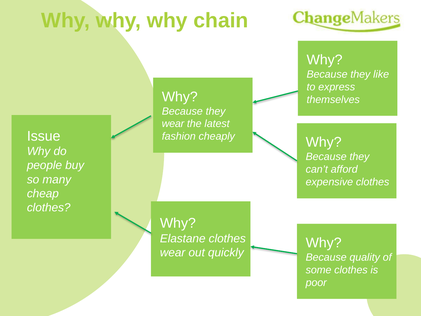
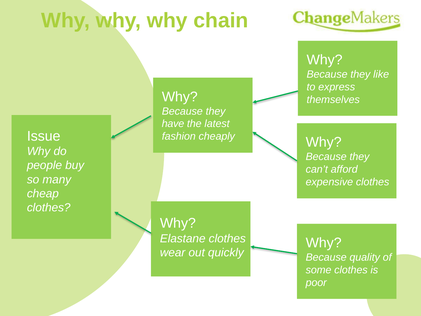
wear at (173, 124): wear -> have
